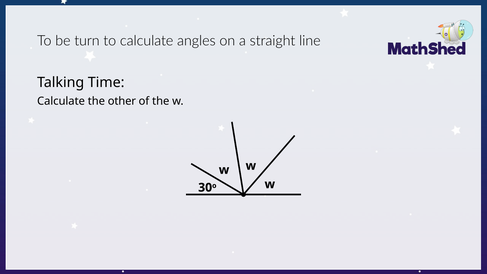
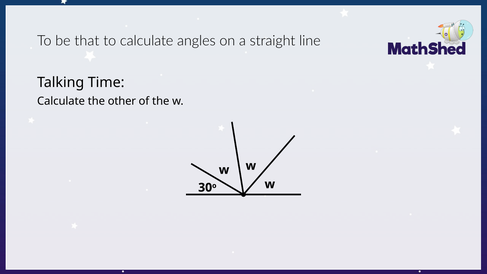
turn: turn -> that
